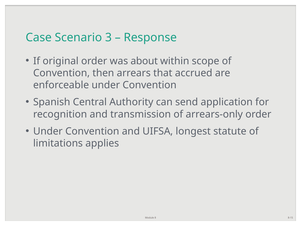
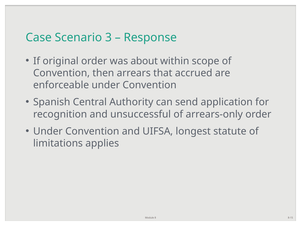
transmission: transmission -> unsuccessful
